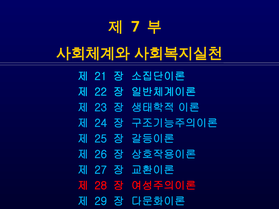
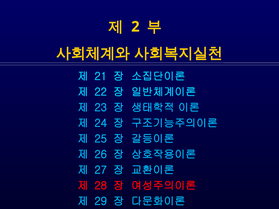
7: 7 -> 2
